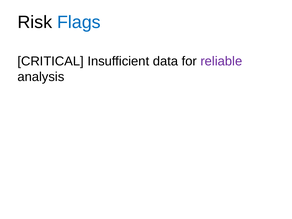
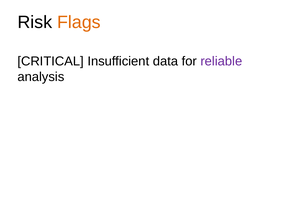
Flags colour: blue -> orange
